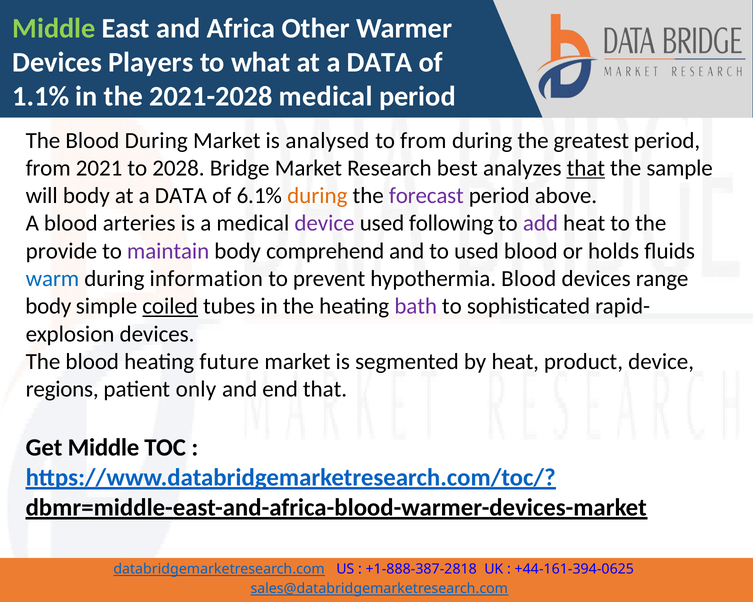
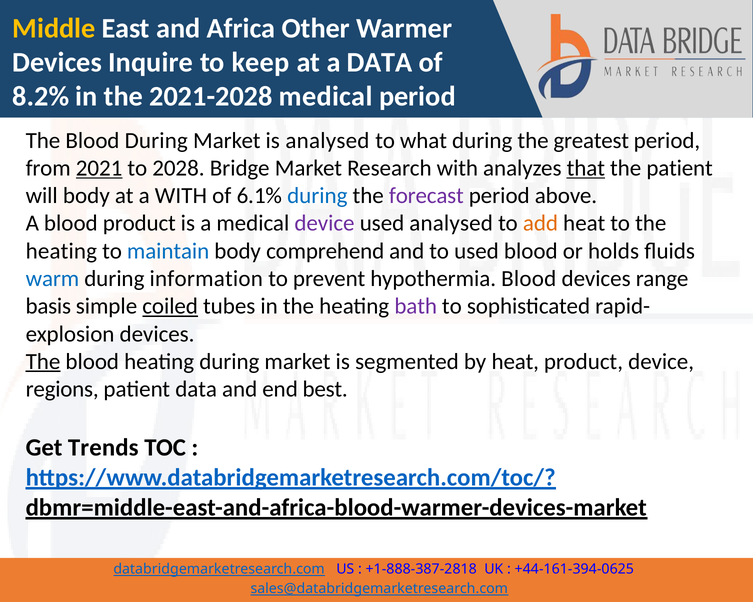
Middle at (54, 28) colour: light green -> yellow
Players: Players -> Inquire
what: what -> keep
1.1%: 1.1% -> 8.2%
to from: from -> what
2021 underline: none -> present
Research best: best -> with
the sample: sample -> patient
DATA at (181, 196): DATA -> WITH
during at (317, 196) colour: orange -> blue
blood arteries: arteries -> product
used following: following -> analysed
add colour: purple -> orange
provide at (61, 251): provide -> heating
maintain colour: purple -> blue
body at (48, 307): body -> basis
The at (43, 362) underline: none -> present
heating future: future -> during
patient only: only -> data
end that: that -> best
Get Middle: Middle -> Trends
